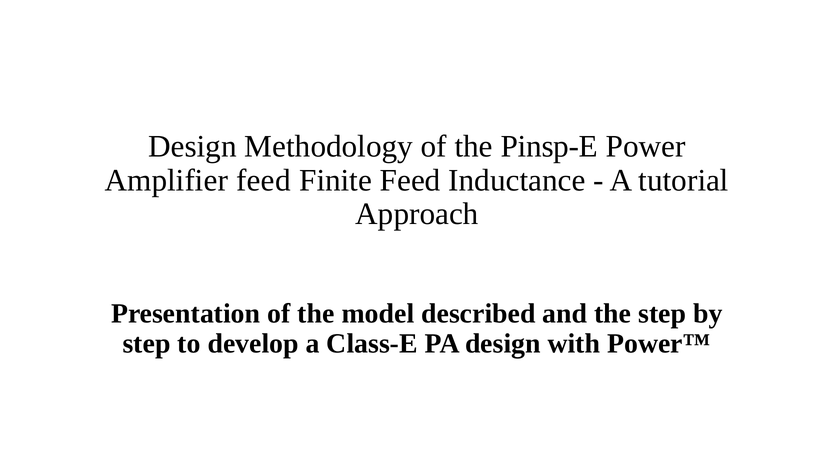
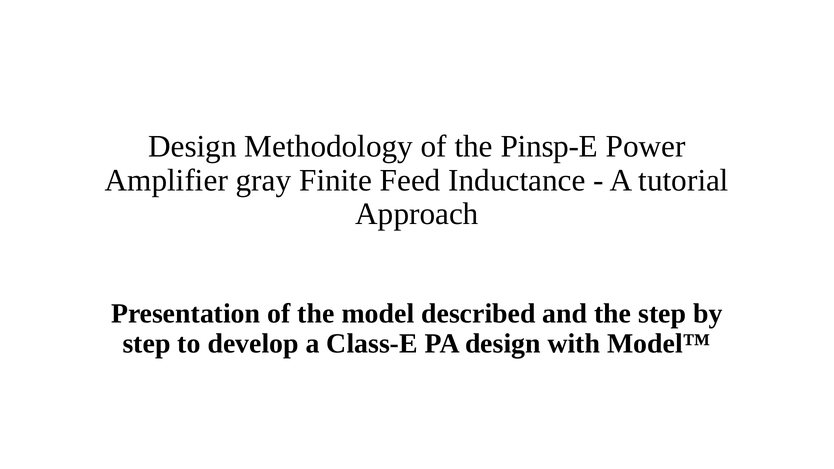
Amplifier feed: feed -> gray
Power™: Power™ -> Model™
